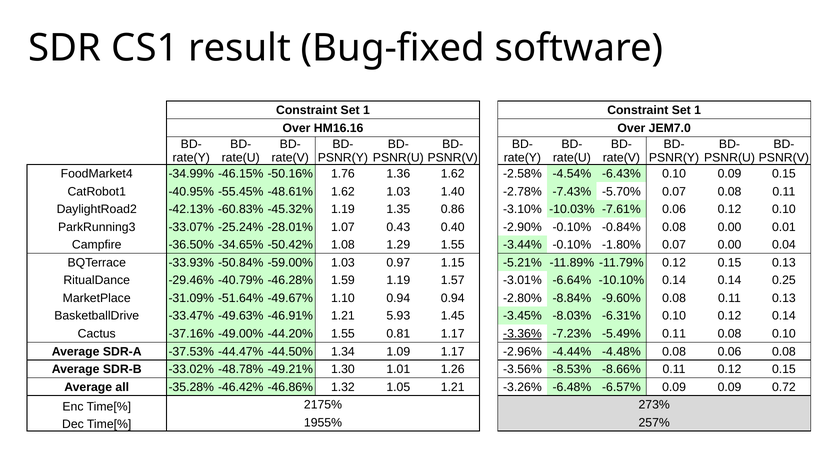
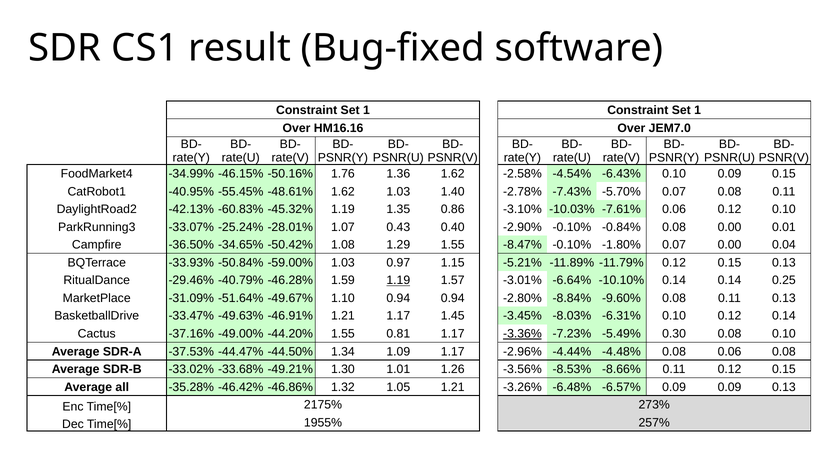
-3.44%: -3.44% -> -8.47%
1.19 at (398, 280) underline: none -> present
1.21 5.93: 5.93 -> 1.17
-5.49% 0.11: 0.11 -> 0.30
-48.78%: -48.78% -> -33.68%
0.09 0.72: 0.72 -> 0.13
